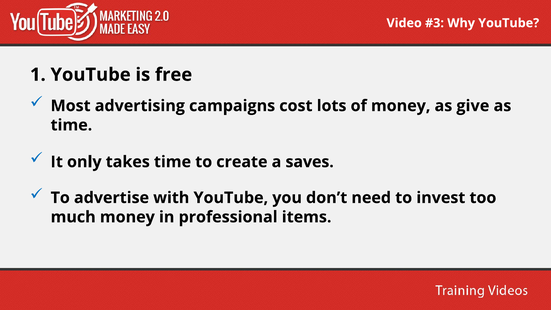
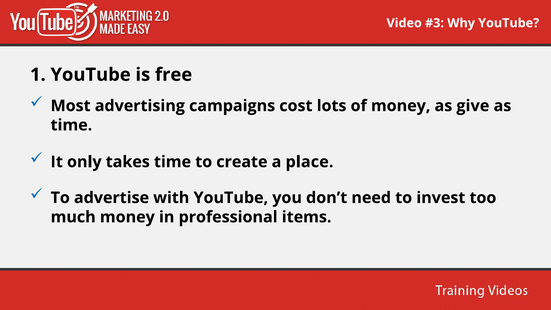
saves: saves -> place
